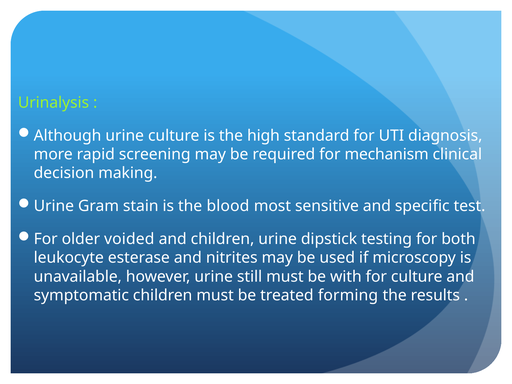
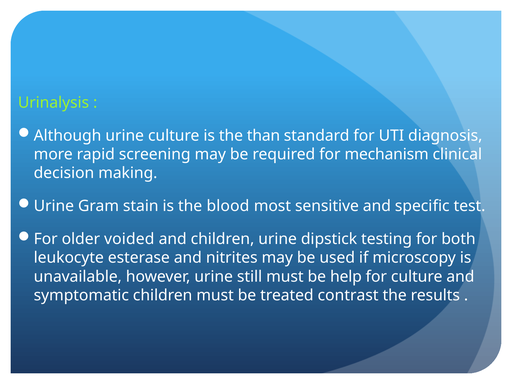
high: high -> than
with: with -> help
forming: forming -> contrast
